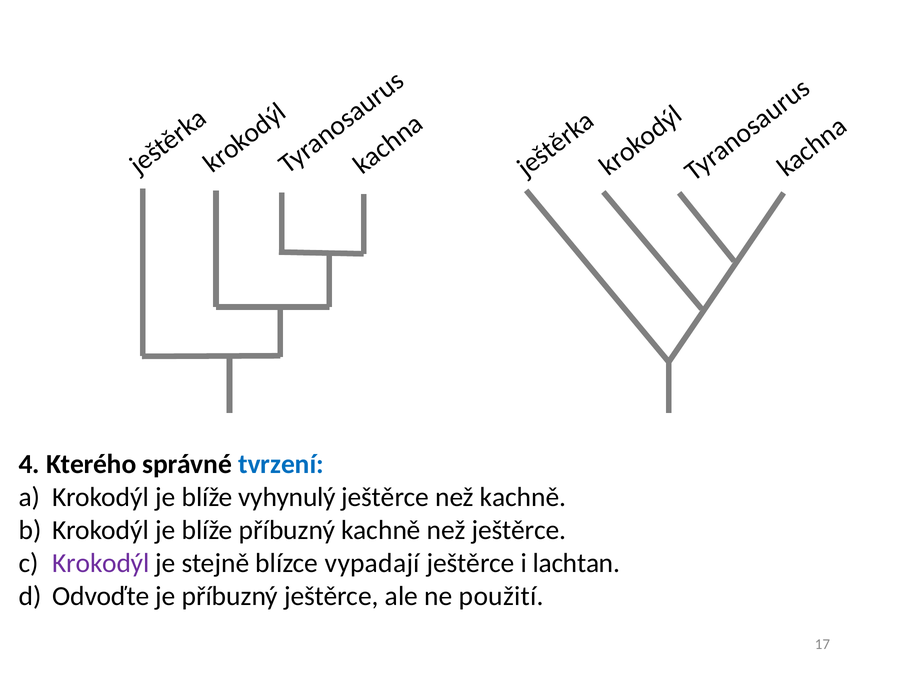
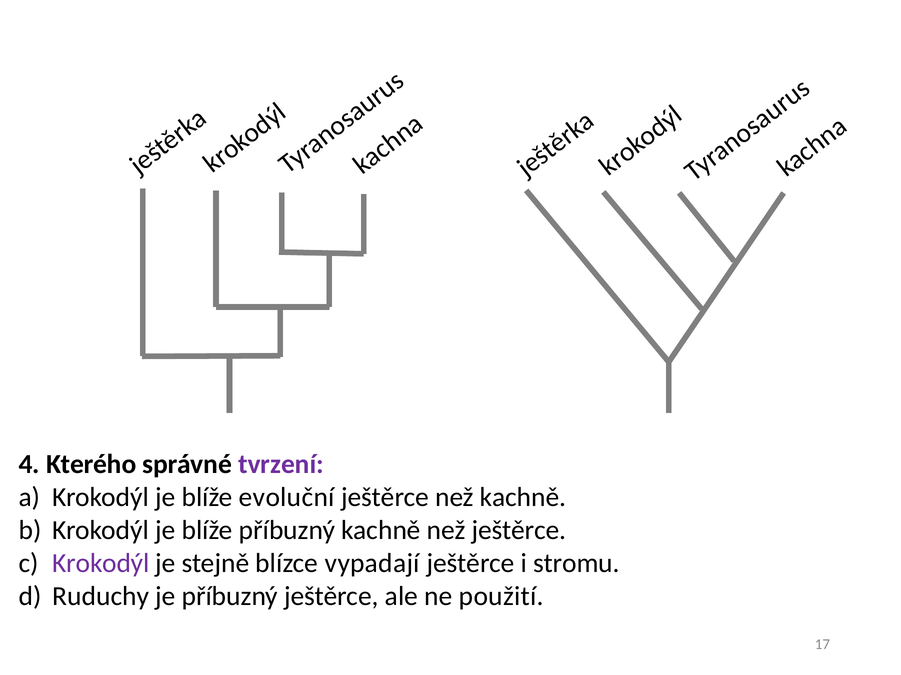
tvrzení colour: blue -> purple
vyhynulý: vyhynulý -> evoluční
lachtan: lachtan -> stromu
Odvoďte: Odvoďte -> Ruduchy
